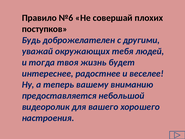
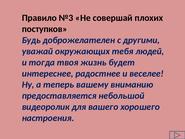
№6: №6 -> №3
